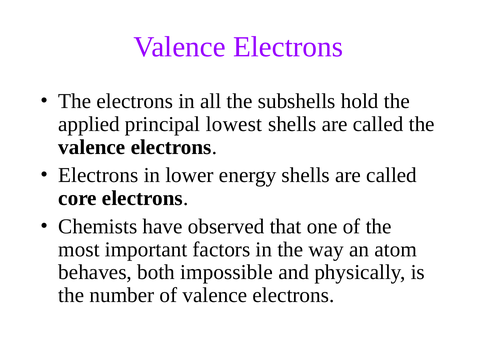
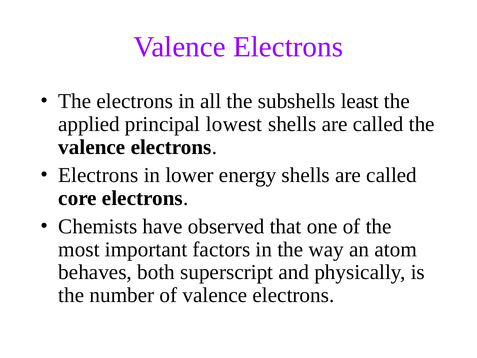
hold: hold -> least
impossible: impossible -> superscript
